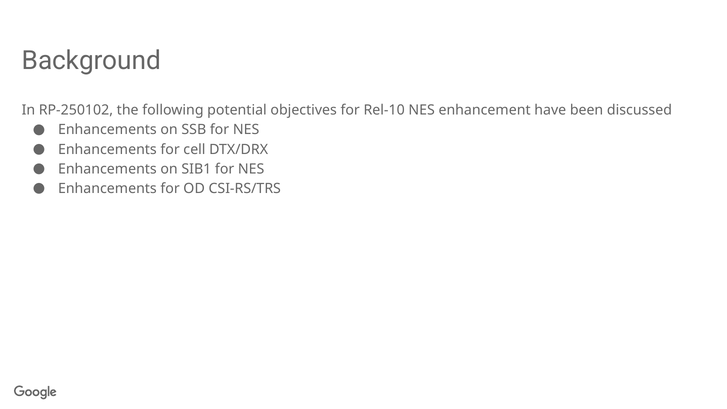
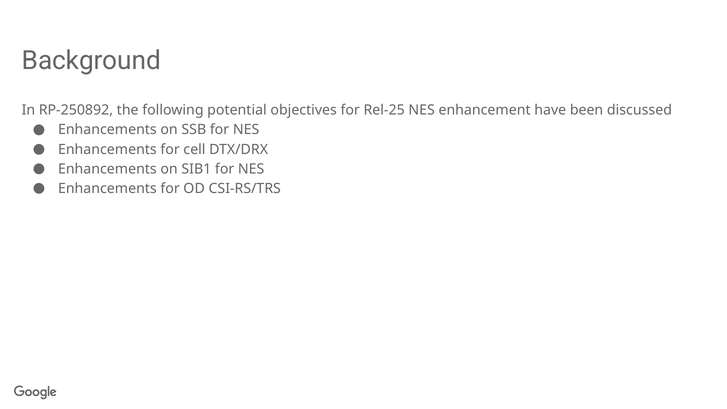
RP-250102: RP-250102 -> RP-250892
Rel-10: Rel-10 -> Rel-25
